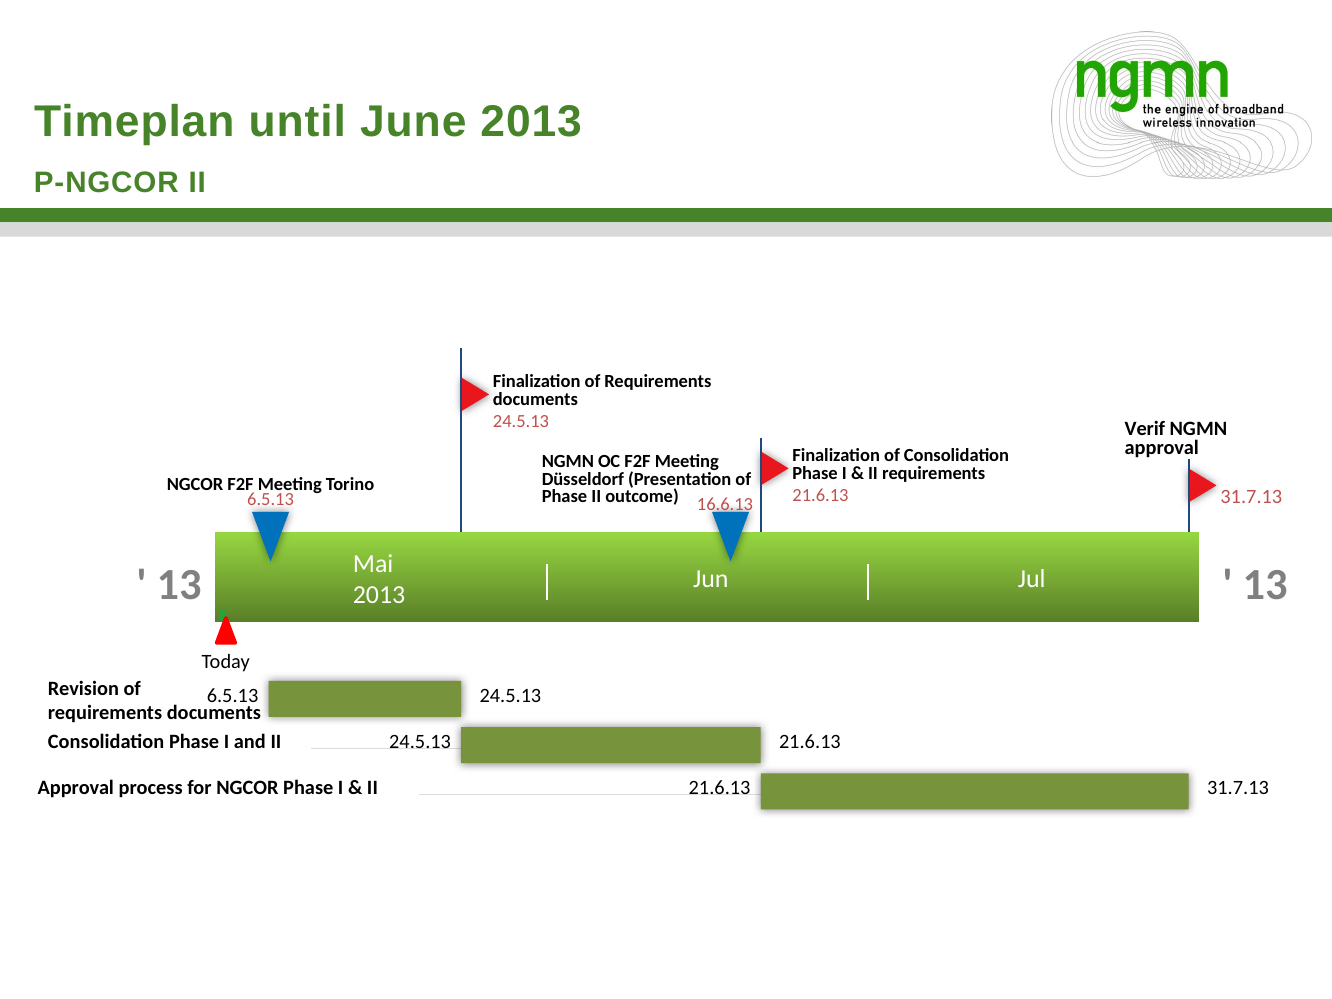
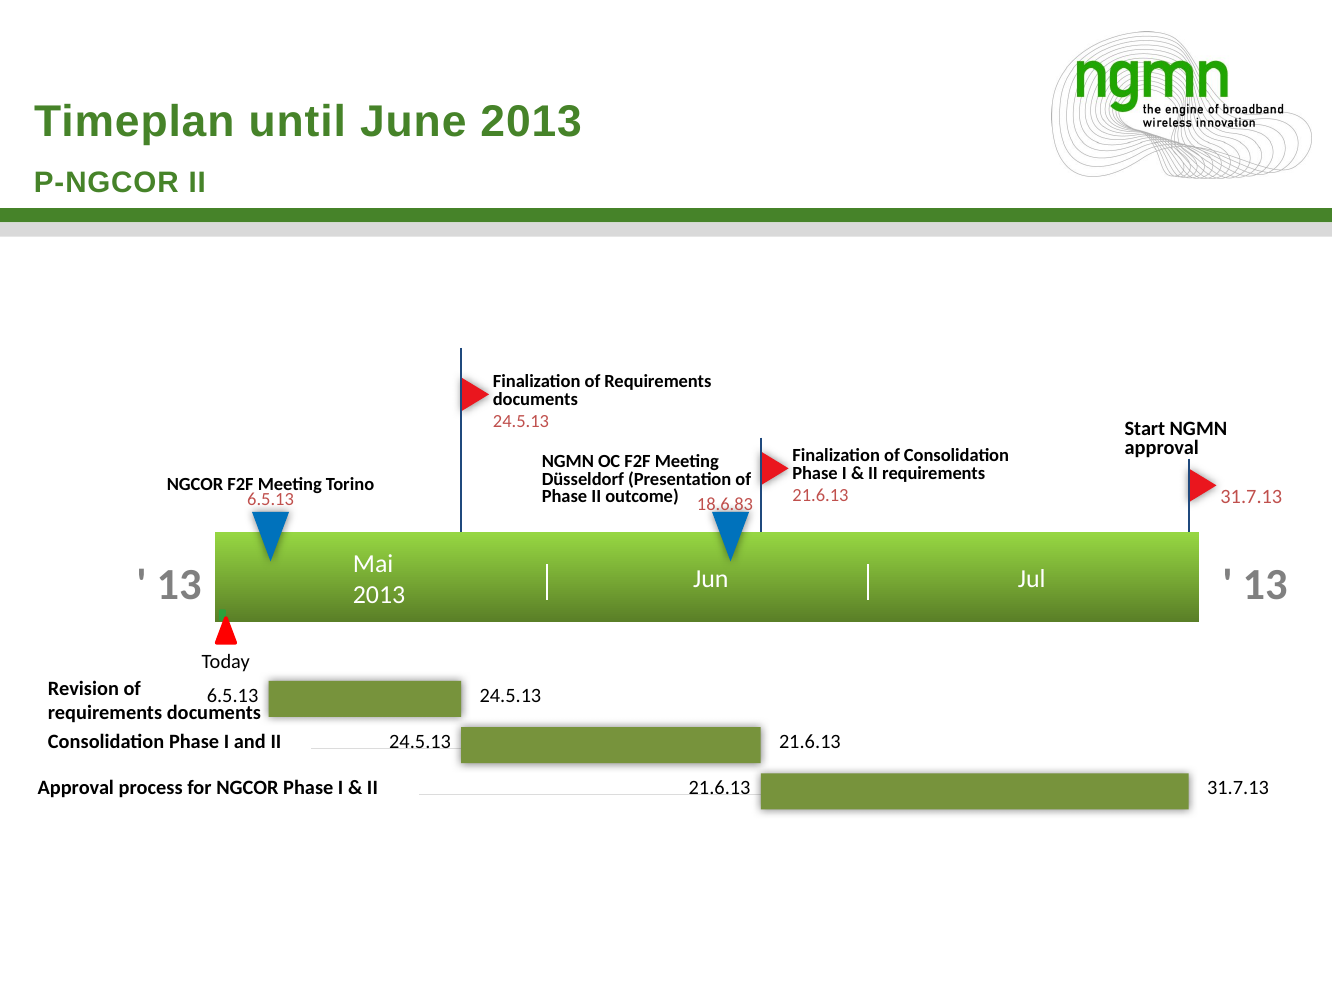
Verif: Verif -> Start
16.6.13: 16.6.13 -> 18.6.83
